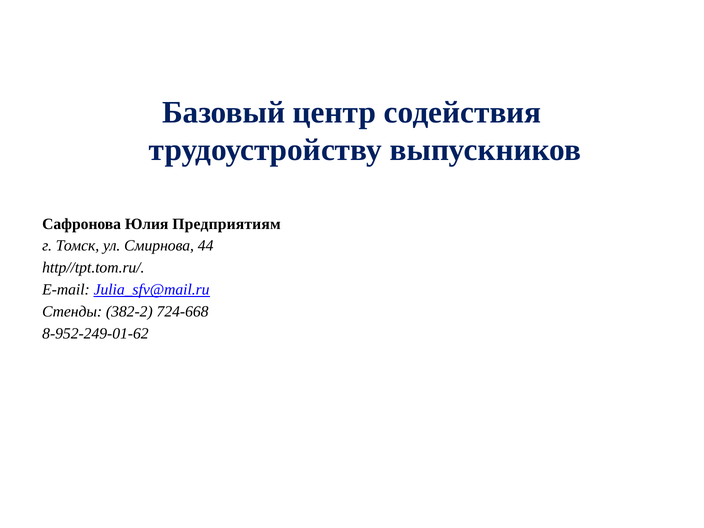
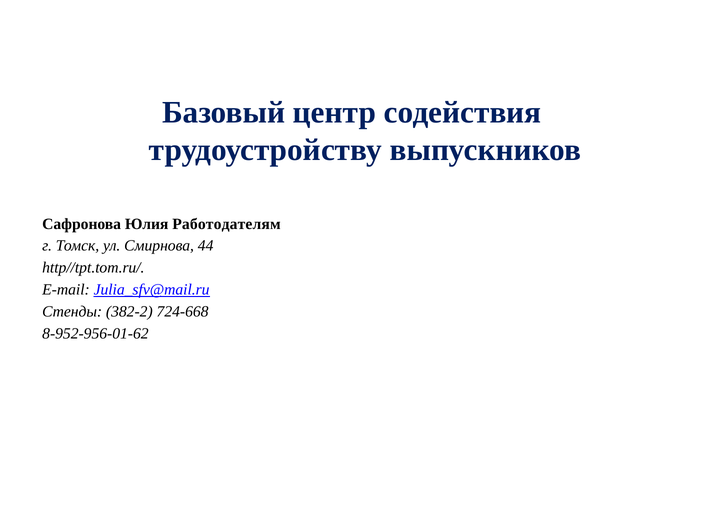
Предприятиям: Предприятиям -> Работодателям
8-952-249-01-62: 8-952-249-01-62 -> 8-952-956-01-62
